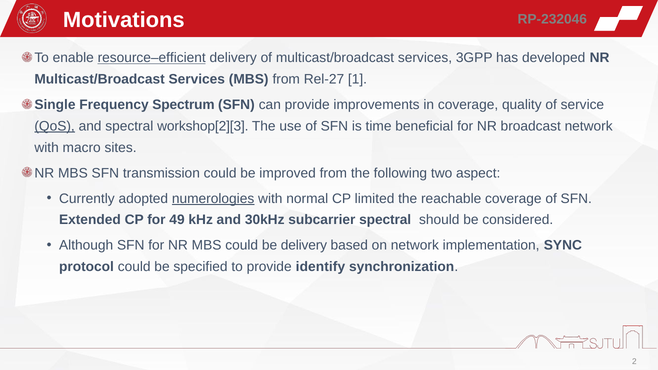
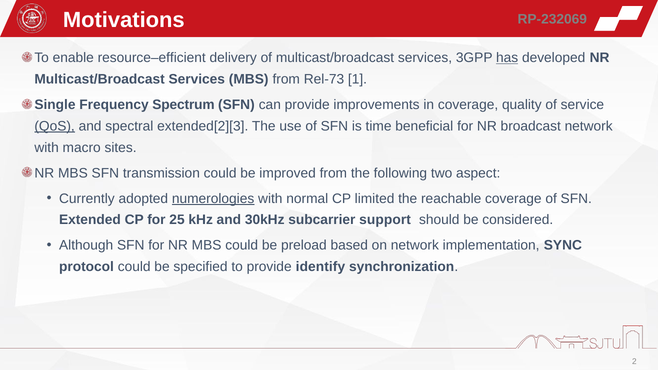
RP-232046: RP-232046 -> RP-232069
resource–efficient underline: present -> none
has underline: none -> present
Rel-27: Rel-27 -> Rel-73
workshop[2][3: workshop[2][3 -> extended[2][3
49: 49 -> 25
subcarrier spectral: spectral -> support
be delivery: delivery -> preload
